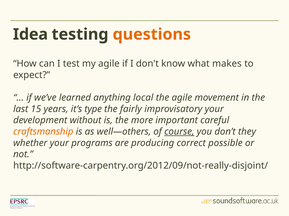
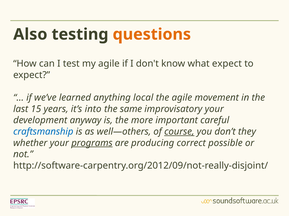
Idea: Idea -> Also
what makes: makes -> expect
type: type -> into
fairly: fairly -> same
without: without -> anyway
craftsmanship colour: orange -> blue
programs underline: none -> present
